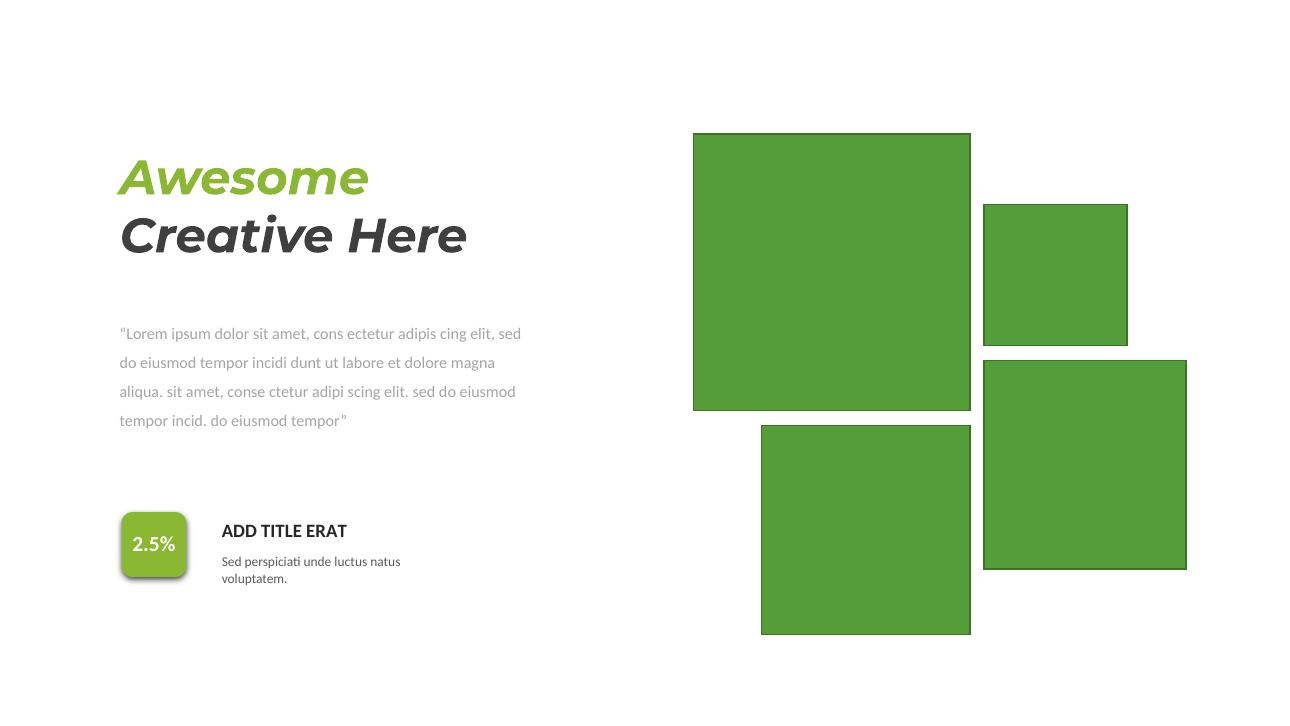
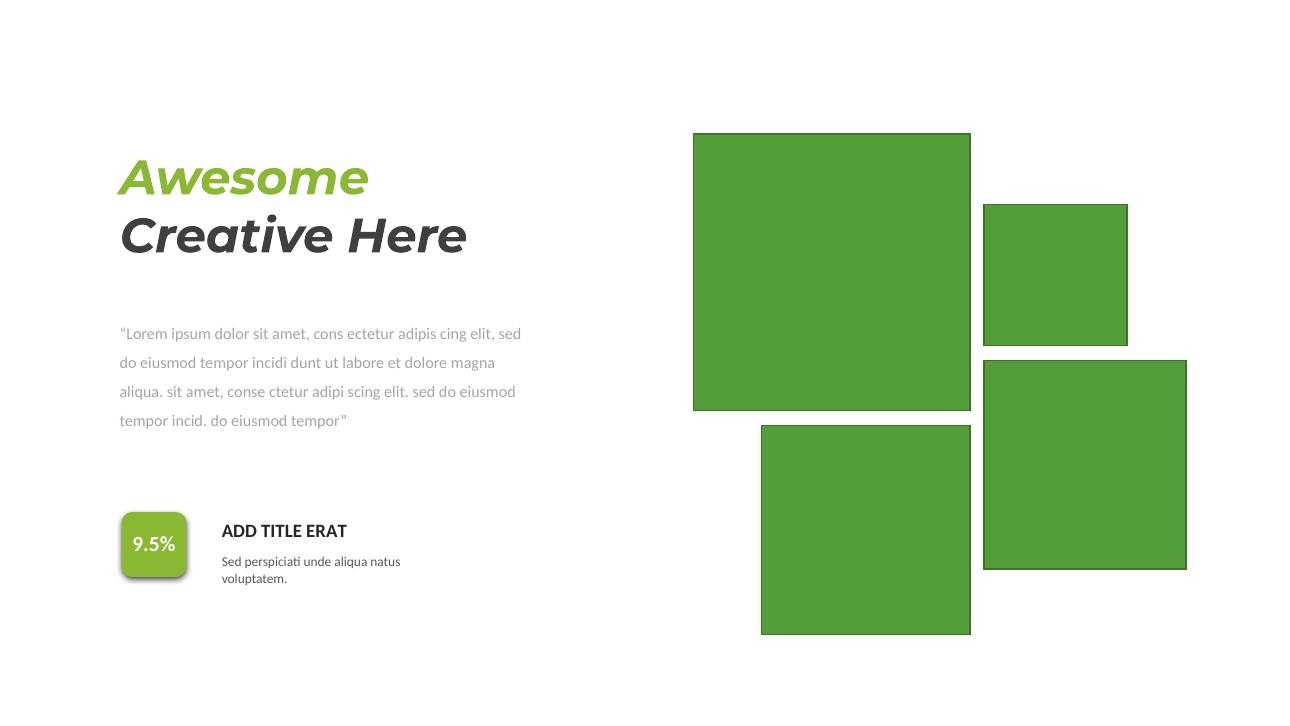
2.5%: 2.5% -> 9.5%
unde luctus: luctus -> aliqua
